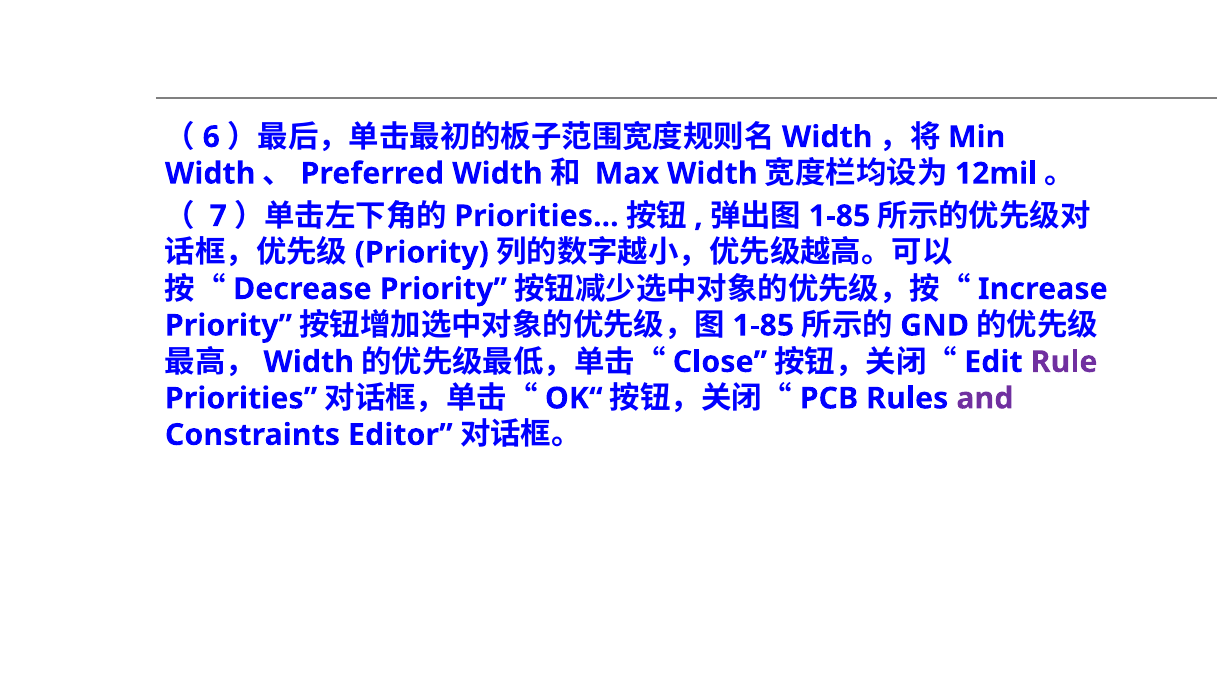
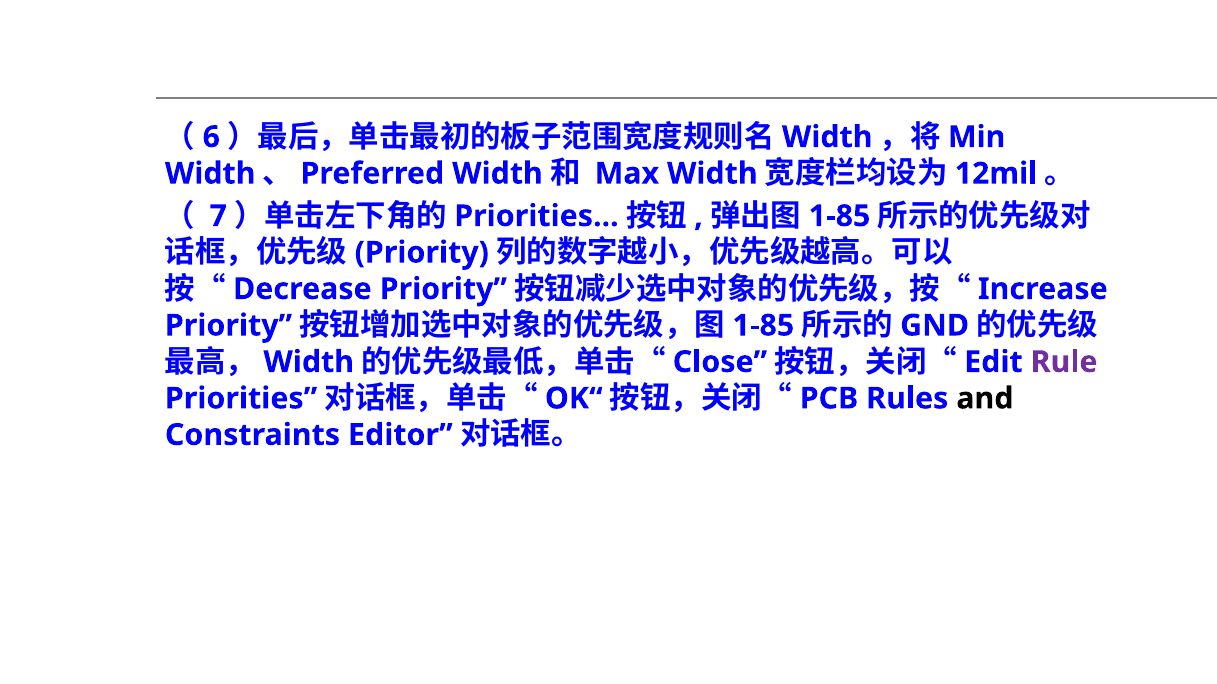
and colour: purple -> black
